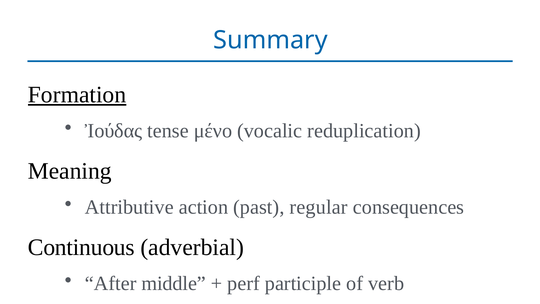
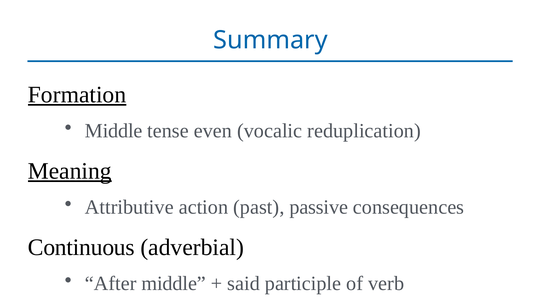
Ἰούδας at (114, 131): Ἰούδας -> Middle
μένο: μένο -> even
Meaning underline: none -> present
regular: regular -> passive
perf: perf -> said
